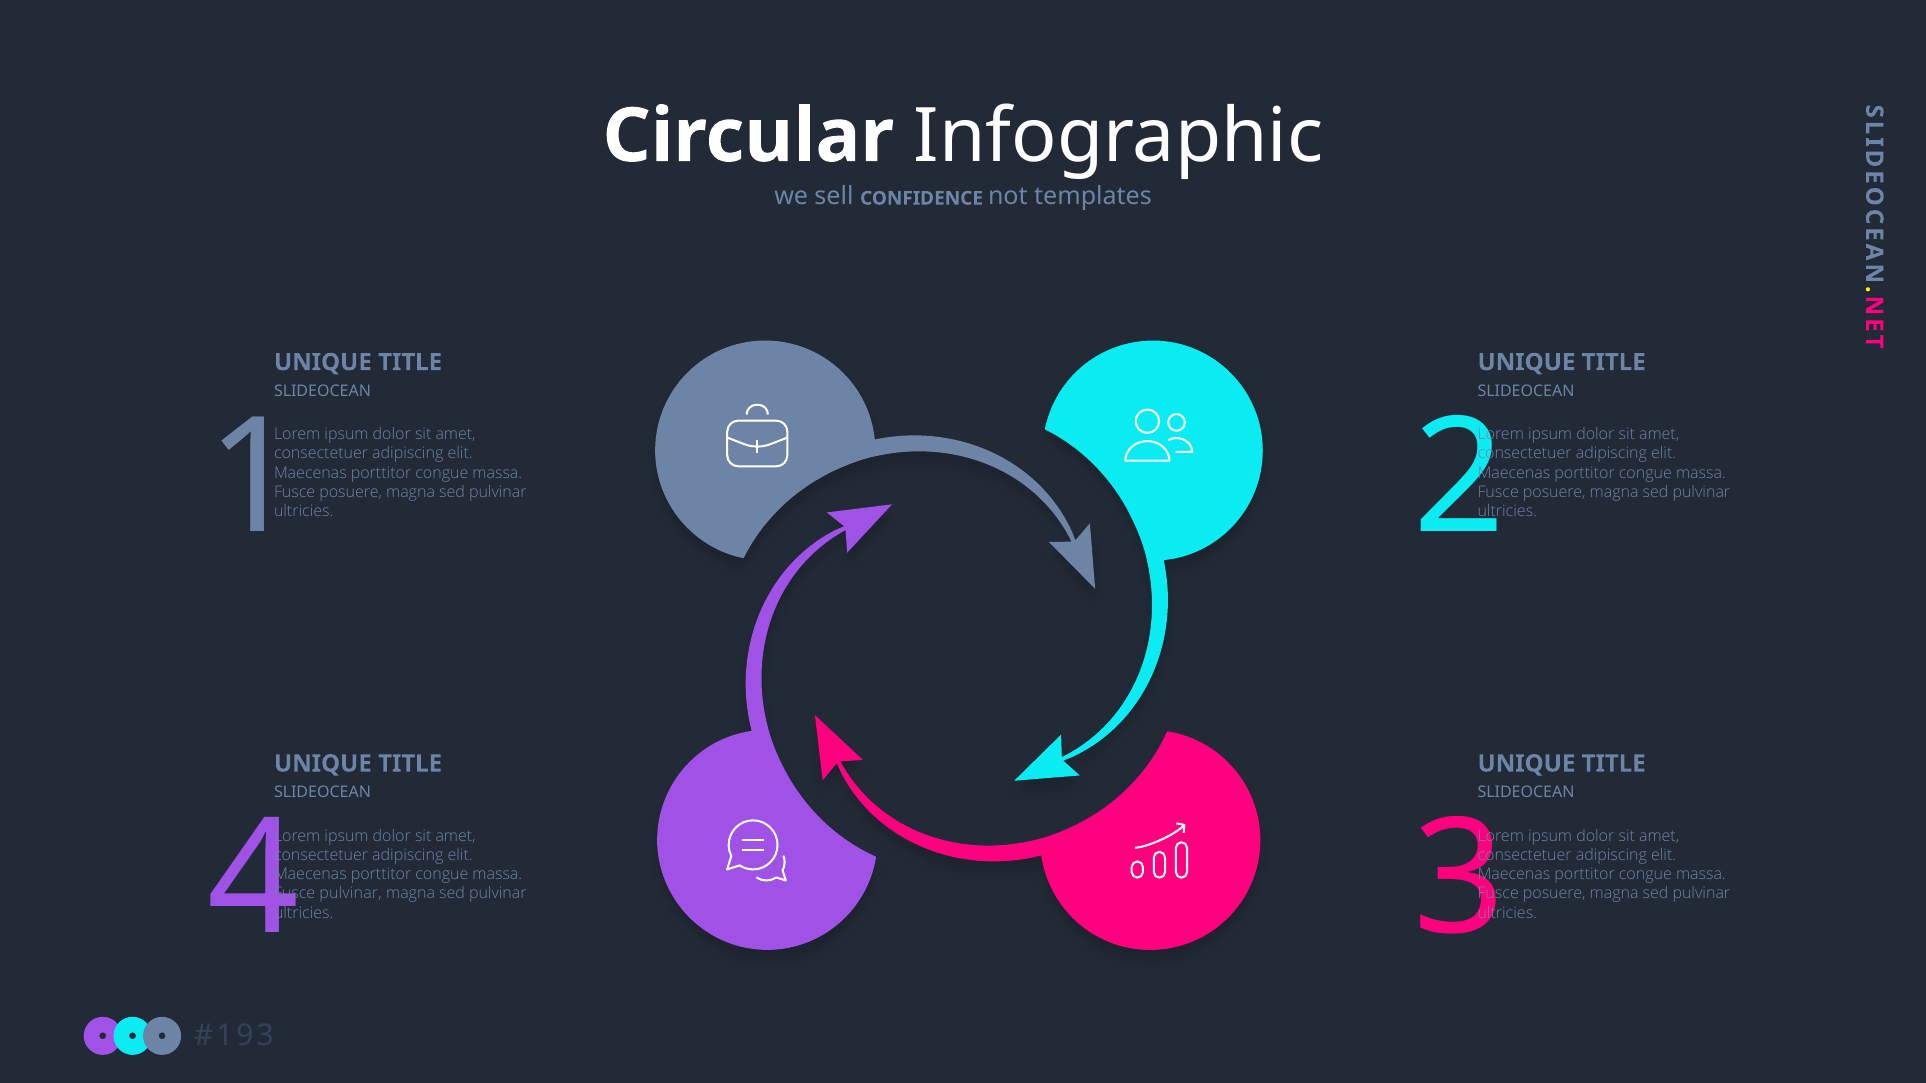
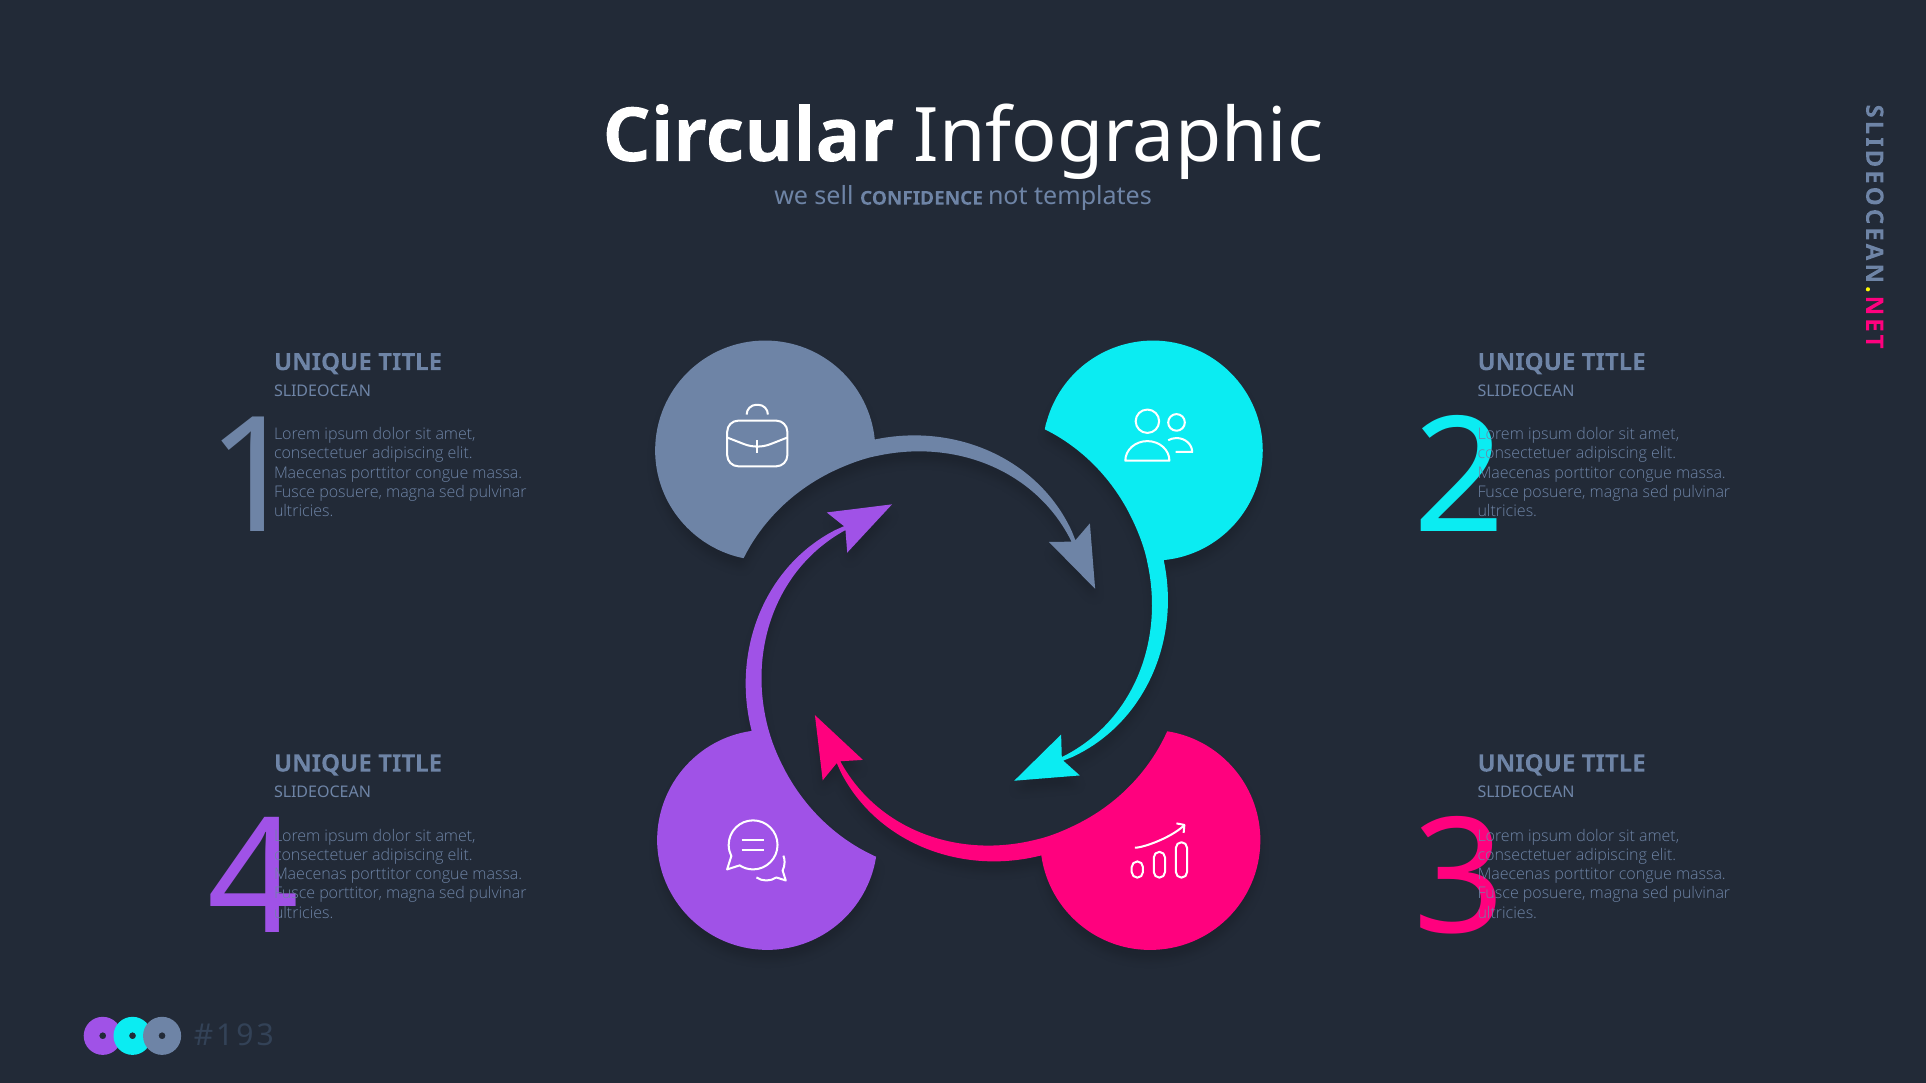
pulvinar at (351, 894): pulvinar -> porttitor
